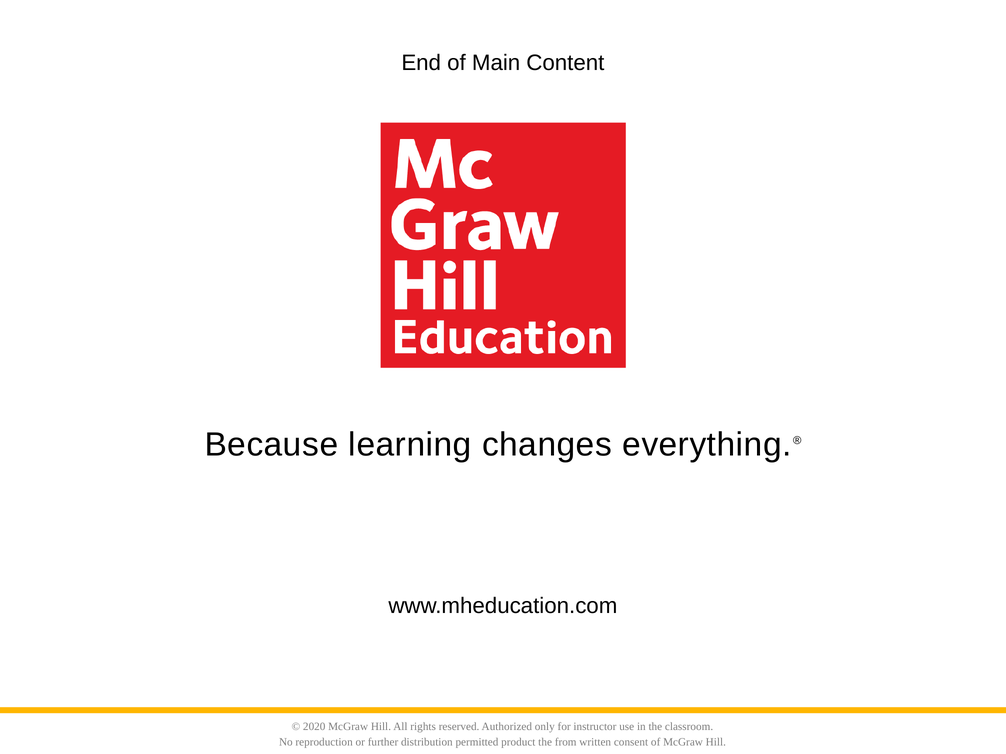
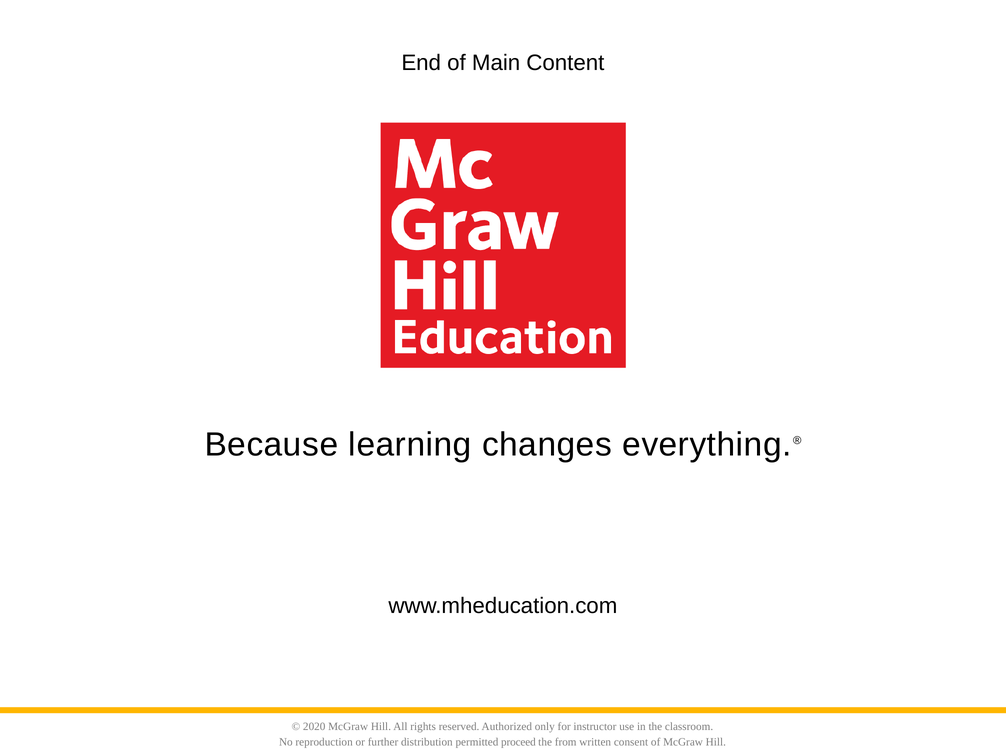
product: product -> proceed
